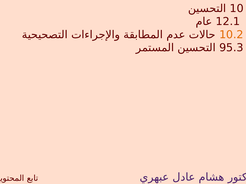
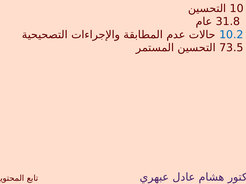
12.1: 12.1 -> 31.8
10.2 colour: orange -> blue
95.3: 95.3 -> 73.5
